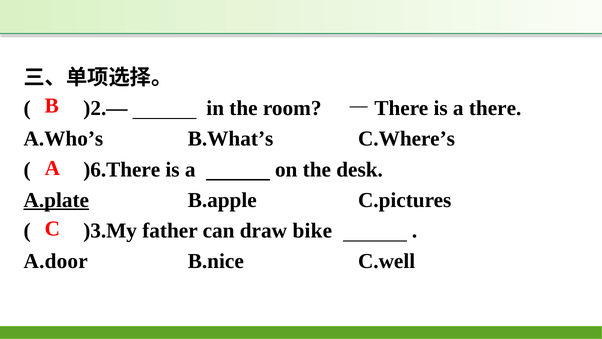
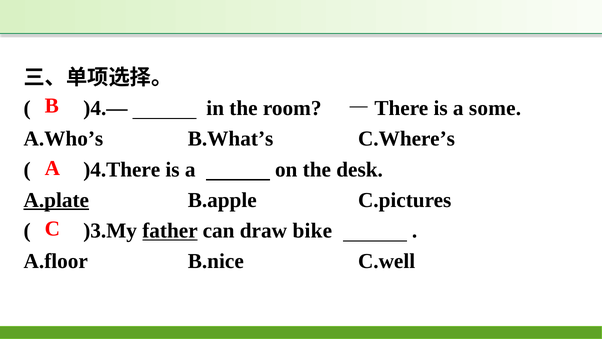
)2.—: )2.— -> )4.—
a there: there -> some
)6.There: )6.There -> )4.There
father underline: none -> present
A.door: A.door -> A.floor
